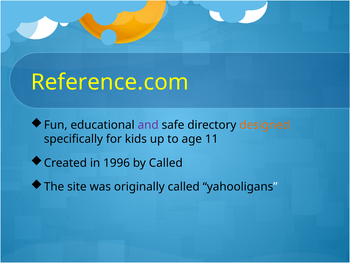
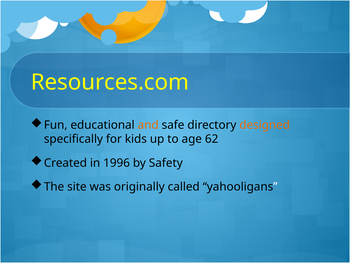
Reference.com: Reference.com -> Resources.com
and colour: purple -> orange
11: 11 -> 62
by Called: Called -> Safety
